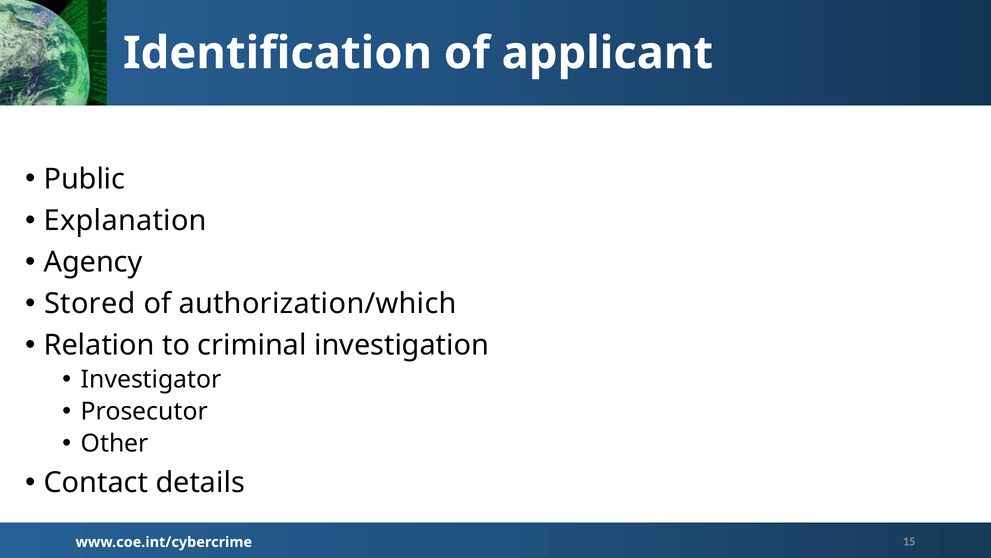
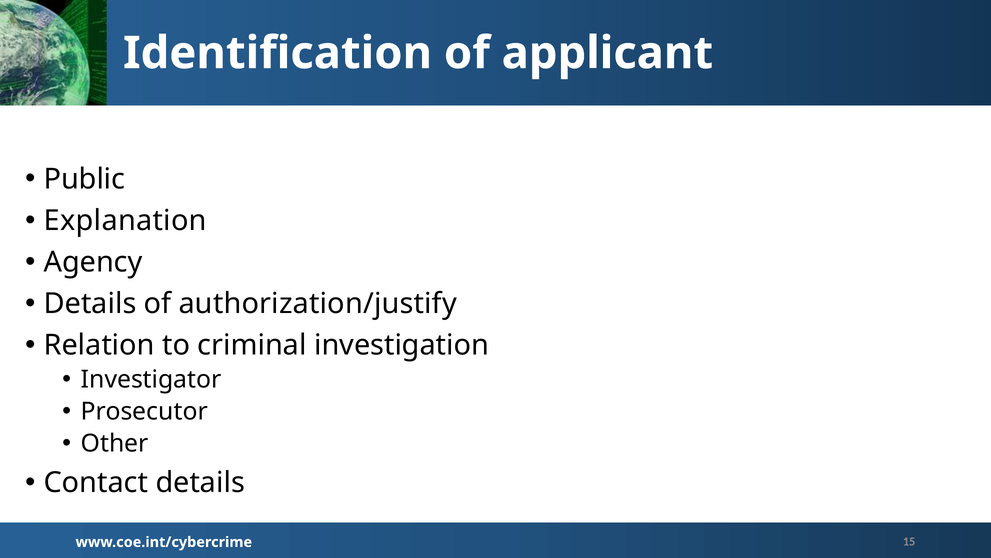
Stored at (90, 304): Stored -> Details
authorization/which: authorization/which -> authorization/justify
